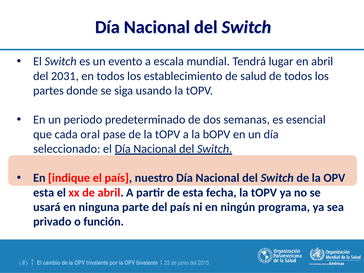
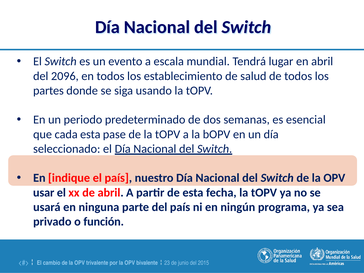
2031: 2031 -> 2096
cada oral: oral -> esta
esta at (44, 193): esta -> usar
